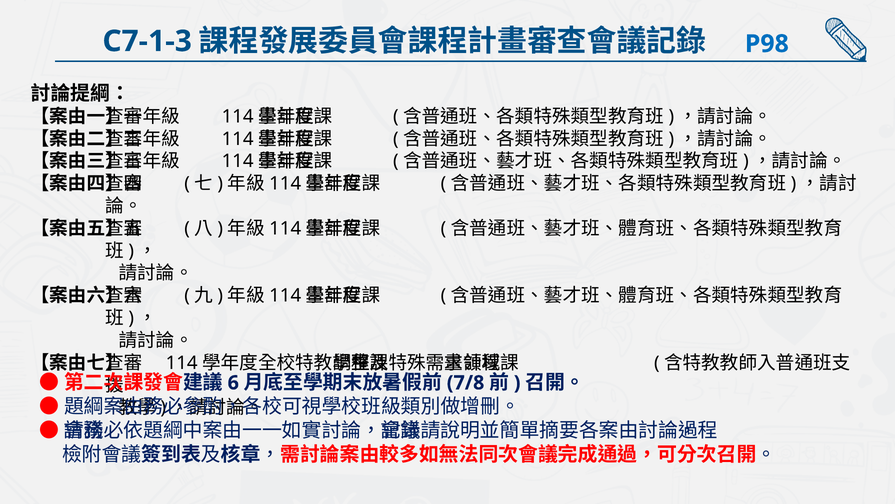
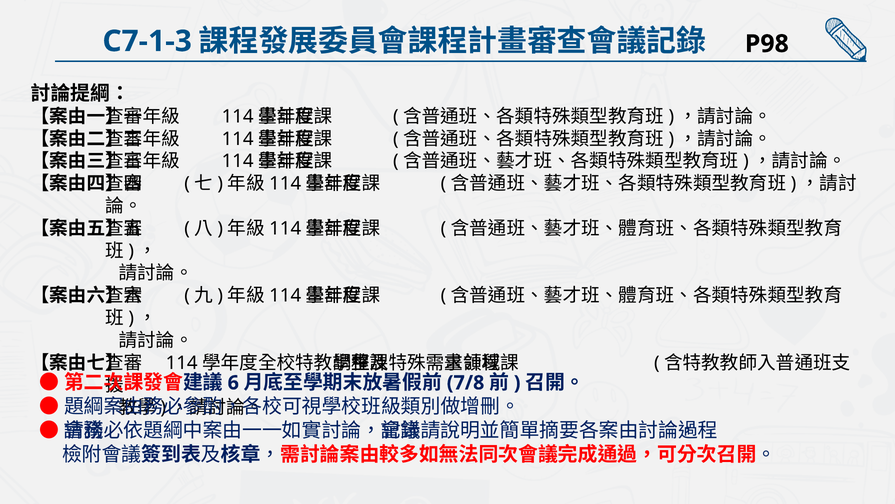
P98 colour: blue -> black
